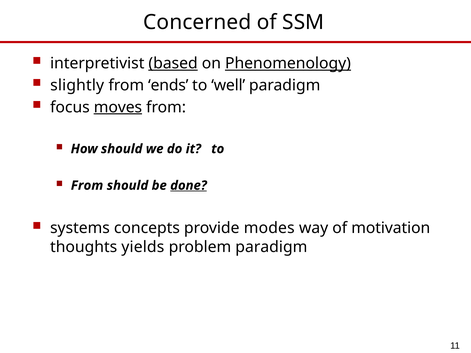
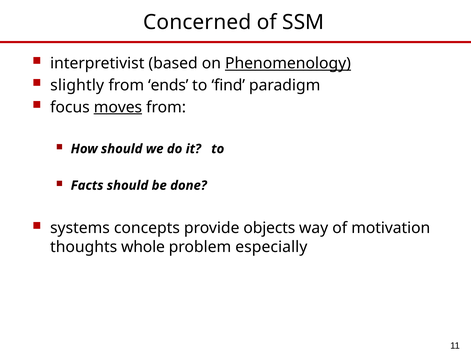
based underline: present -> none
well: well -> find
From at (87, 186): From -> Facts
done underline: present -> none
modes: modes -> objects
yields: yields -> whole
problem paradigm: paradigm -> especially
